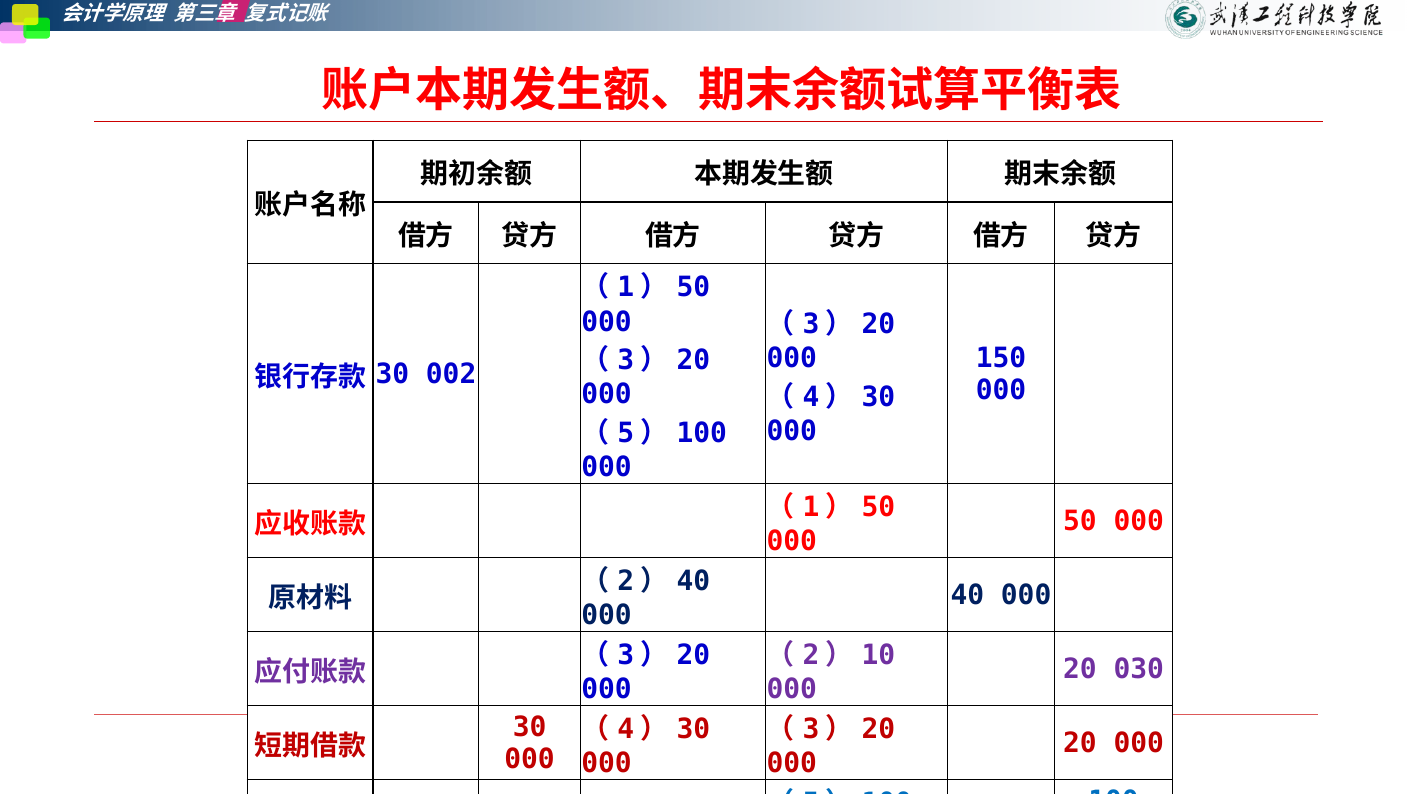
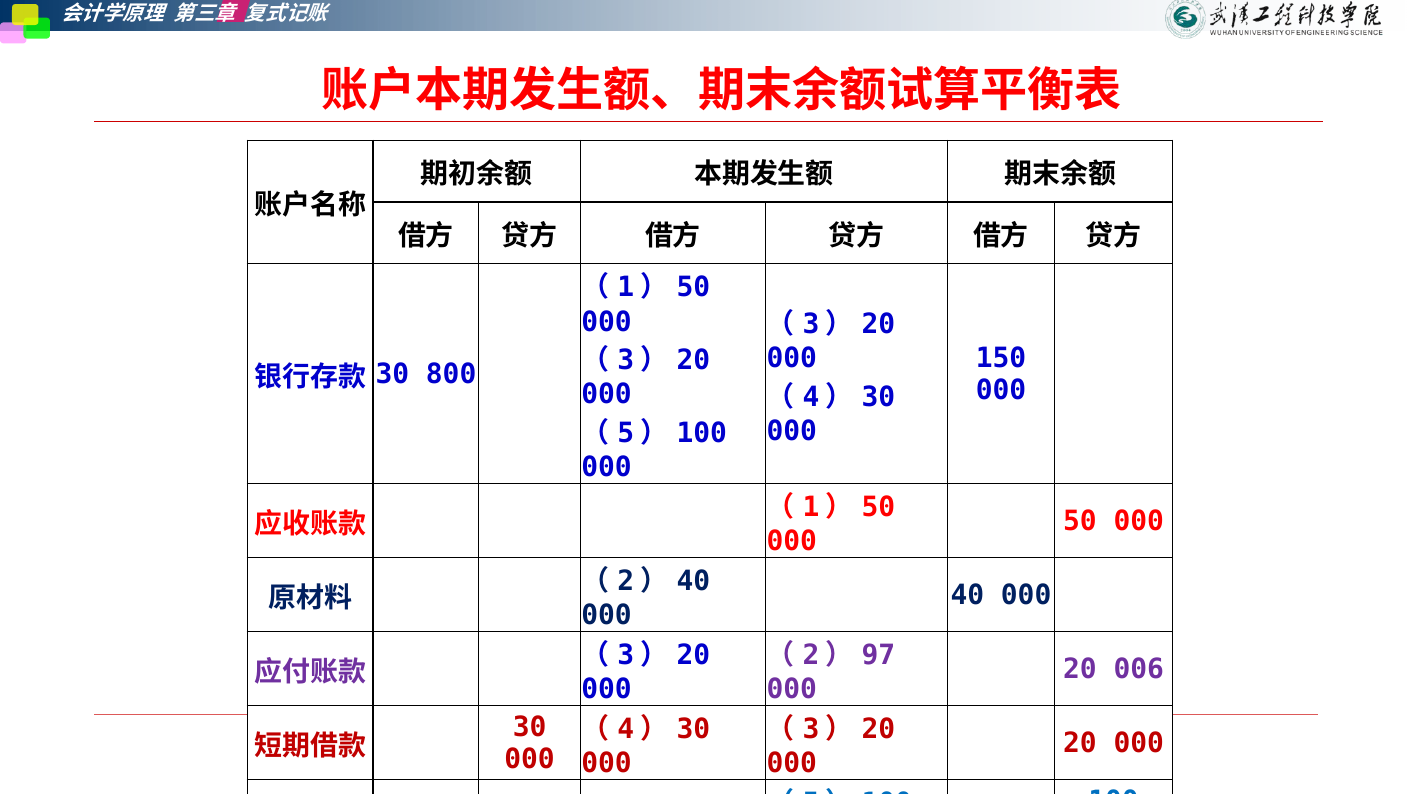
002: 002 -> 800
10: 10 -> 97
030: 030 -> 006
